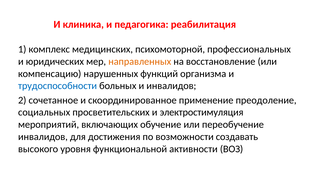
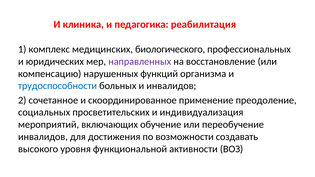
психомоторной: психомоторной -> биологического
направленных colour: orange -> purple
электростимуляция: электростимуляция -> индивидуализация
